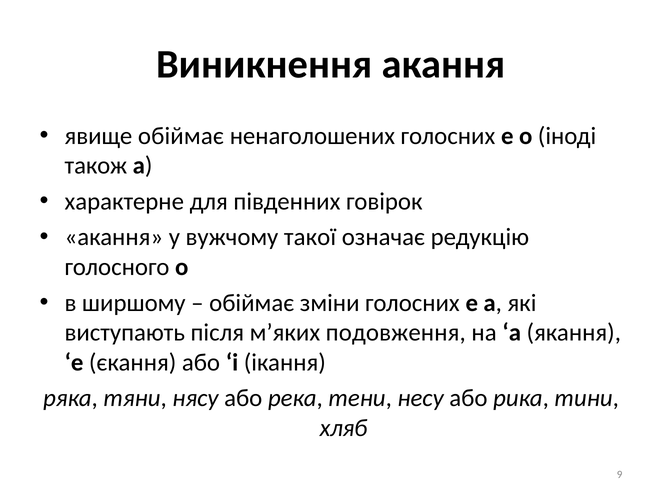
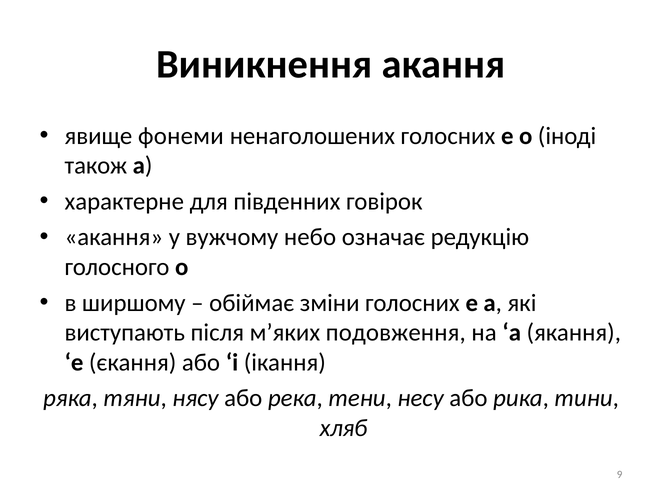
явище обіймає: обіймає -> фонеми
такої: такої -> небо
